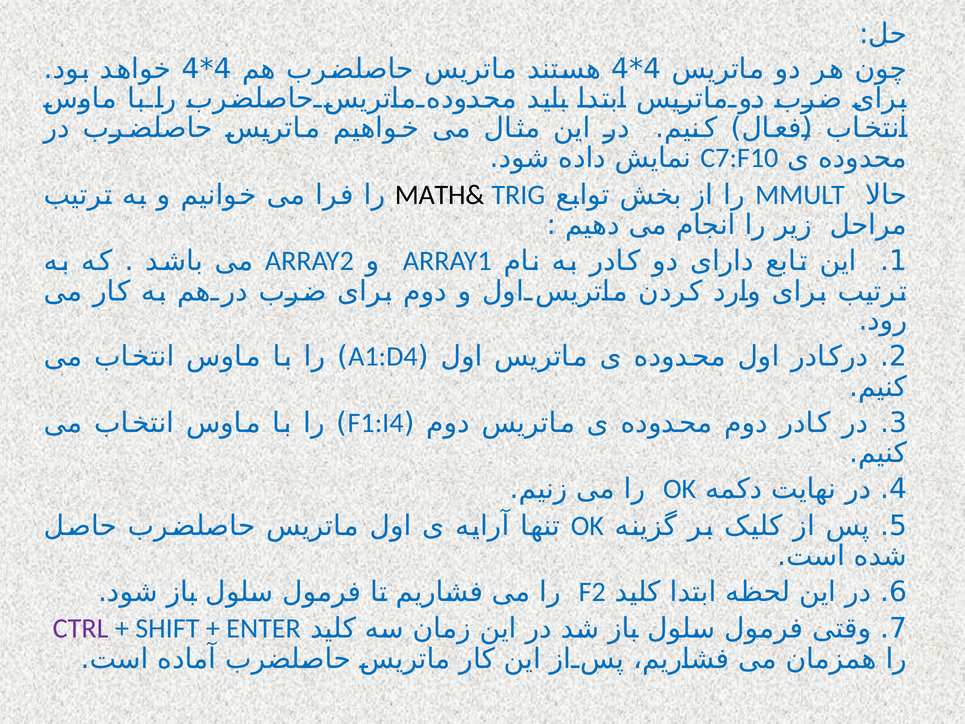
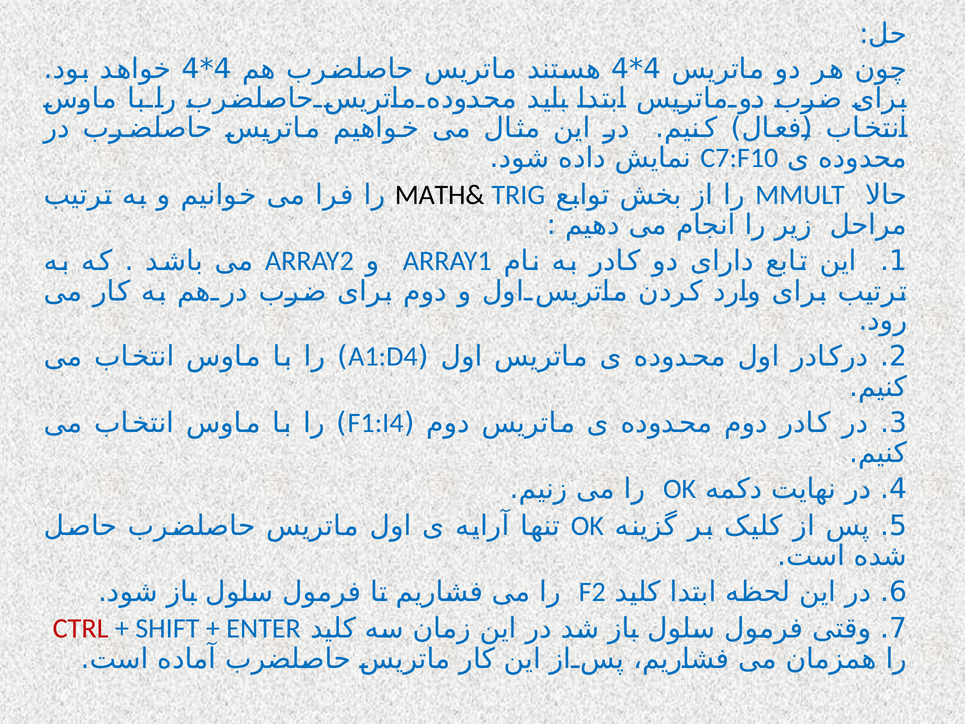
CTRL colour: purple -> red
